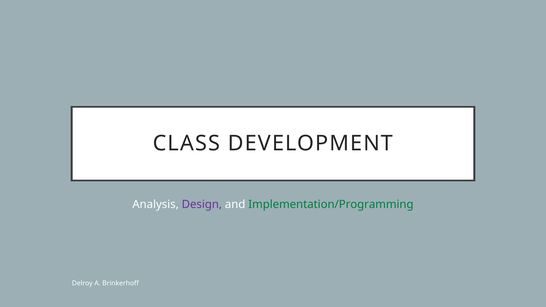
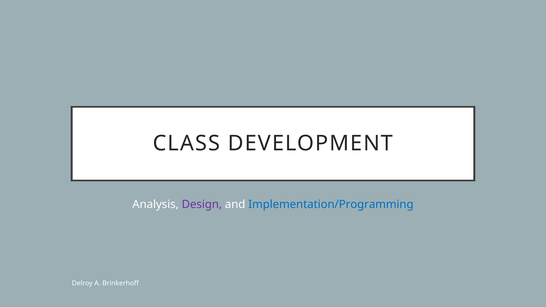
Implementation/Programming colour: green -> blue
